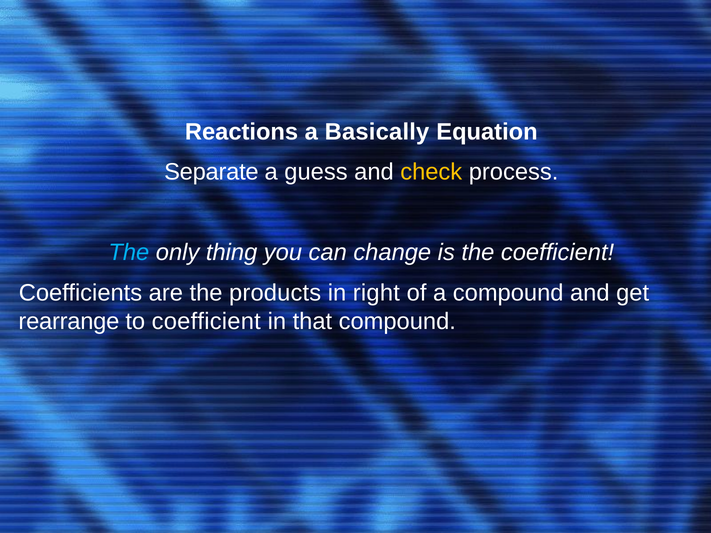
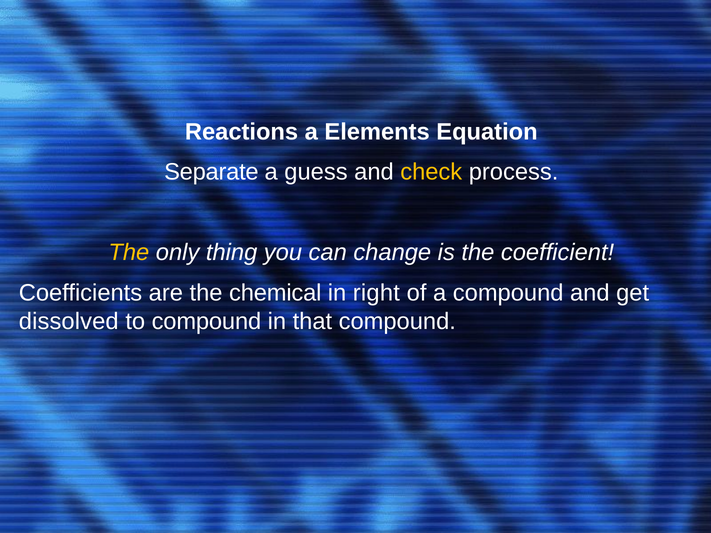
Basically: Basically -> Elements
The at (129, 253) colour: light blue -> yellow
products: products -> chemical
rearrange: rearrange -> dissolved
to coefficient: coefficient -> compound
